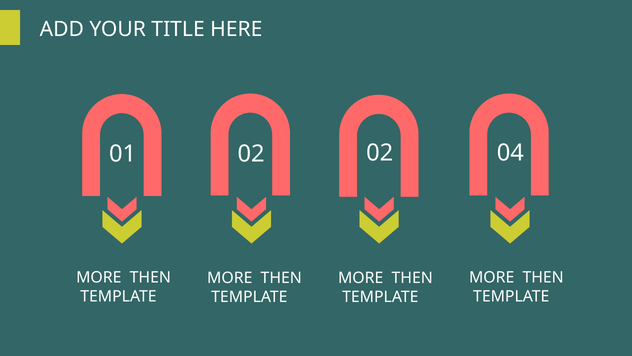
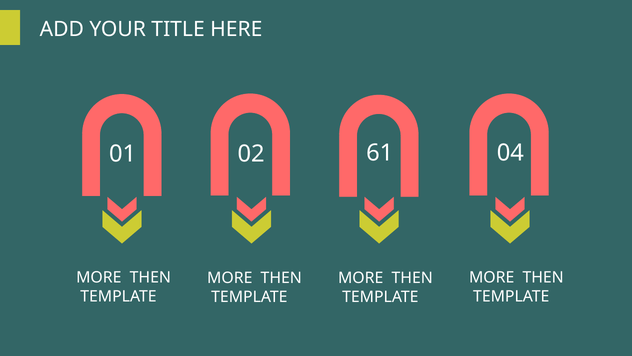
02 02: 02 -> 61
